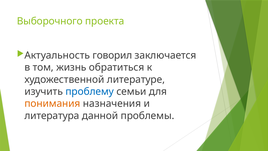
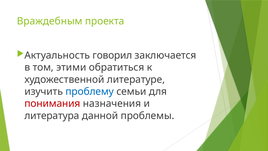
Выборочного: Выборочного -> Враждебным
жизнь: жизнь -> этими
понимания colour: orange -> red
